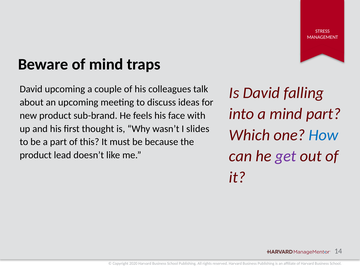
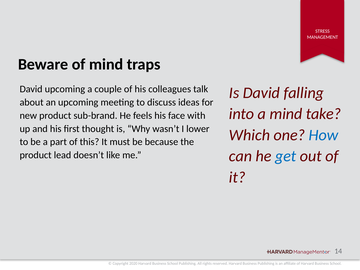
mind part: part -> take
slides: slides -> lower
get colour: purple -> blue
